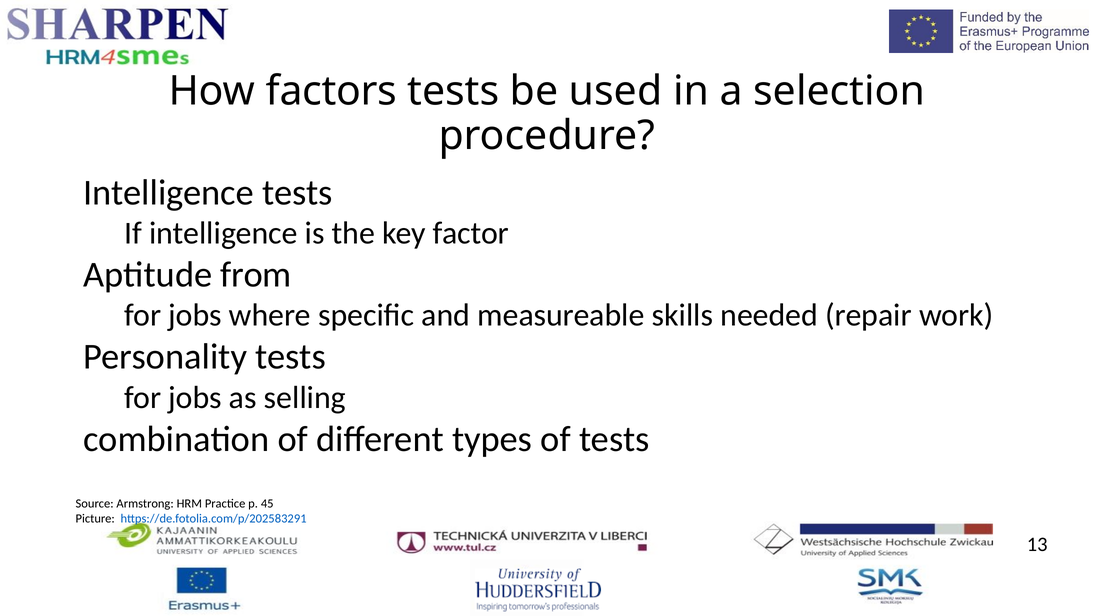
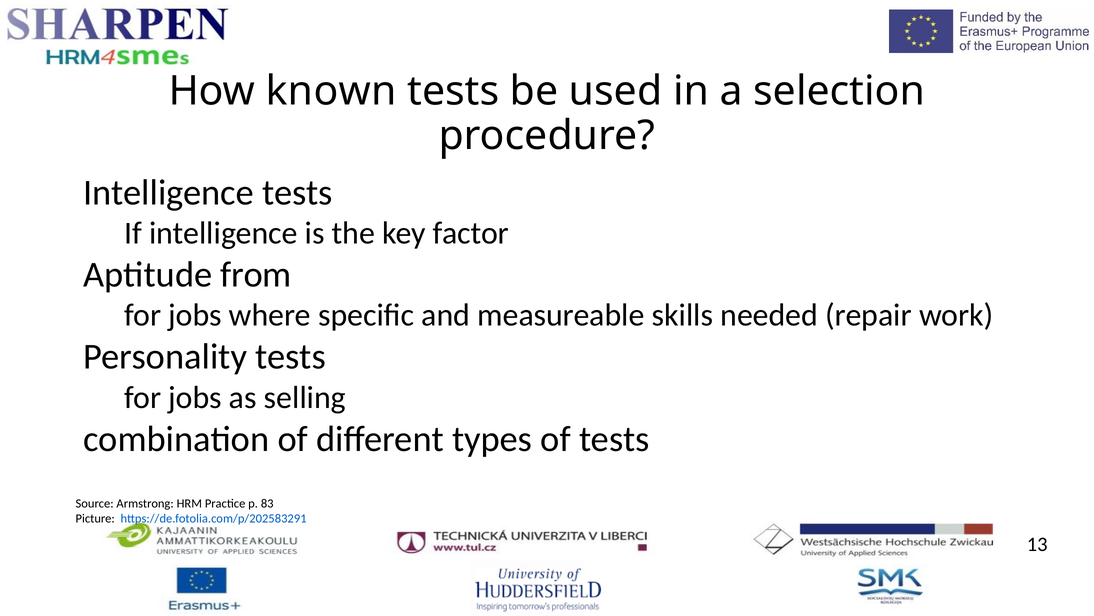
factors: factors -> known
45: 45 -> 83
